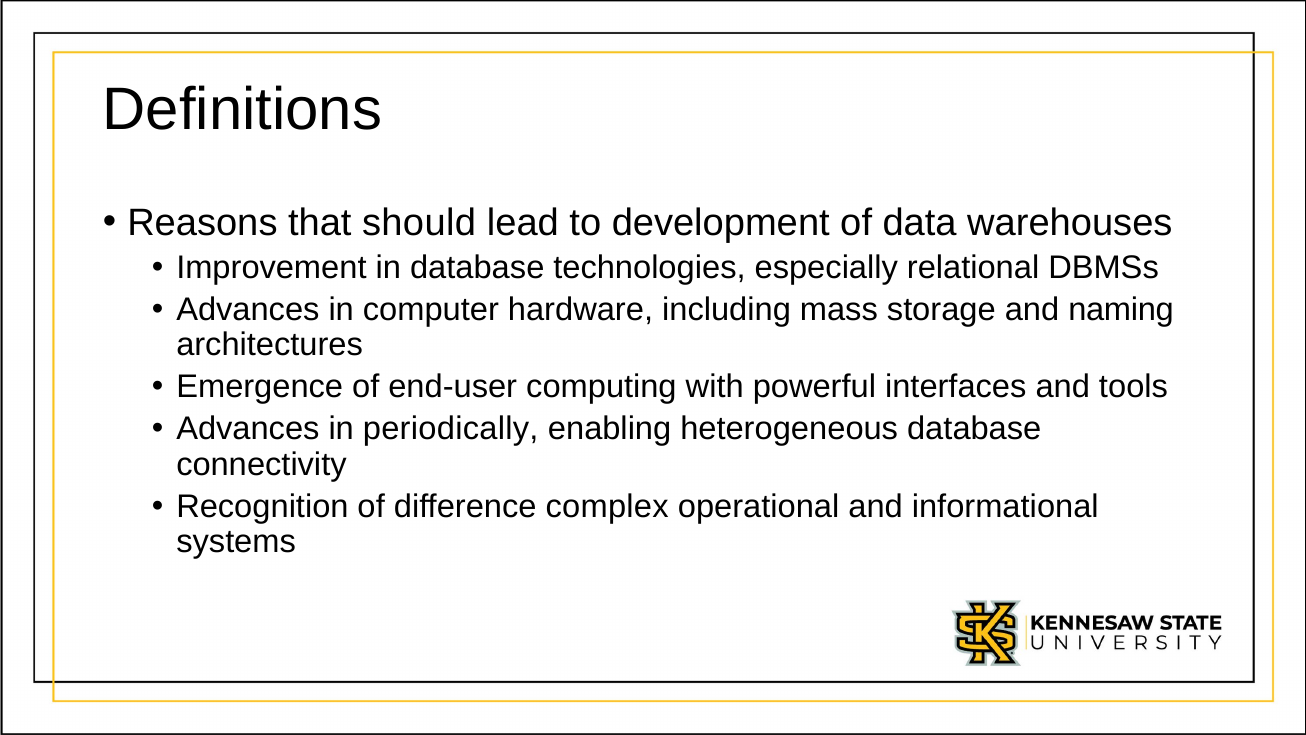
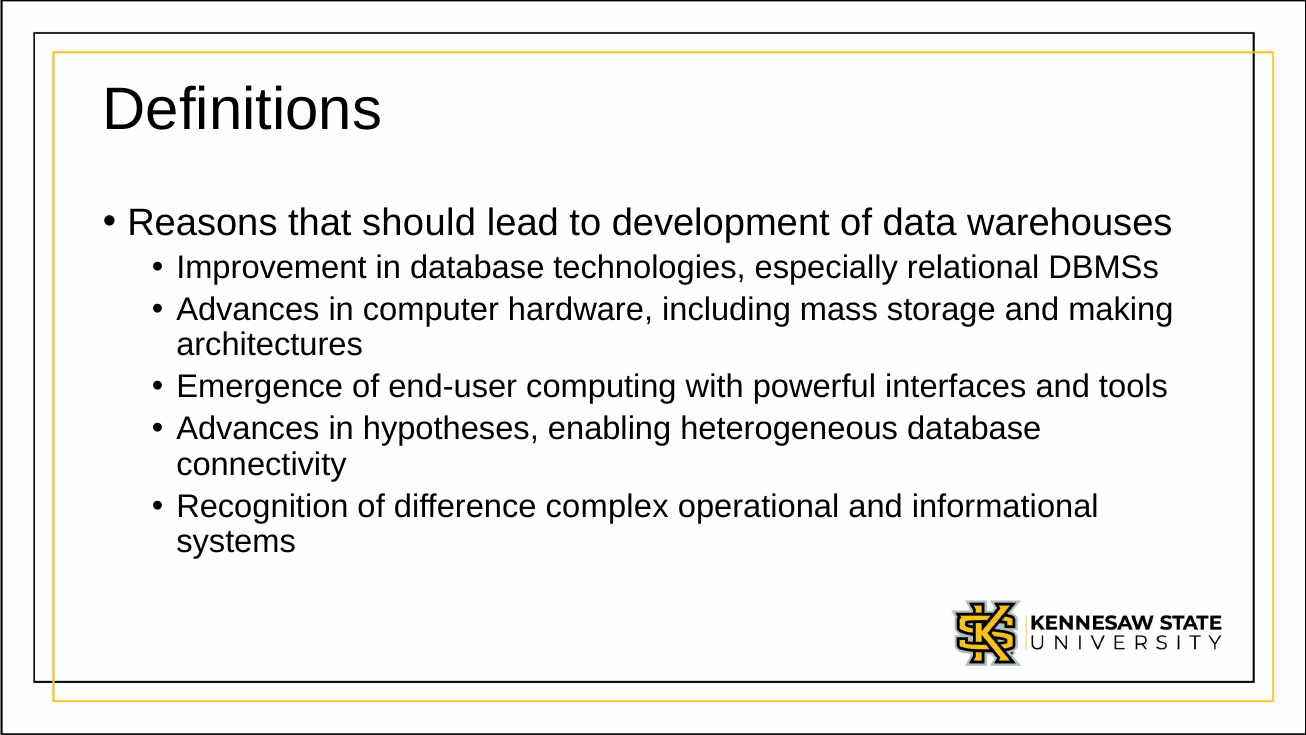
naming: naming -> making
periodically: periodically -> hypotheses
